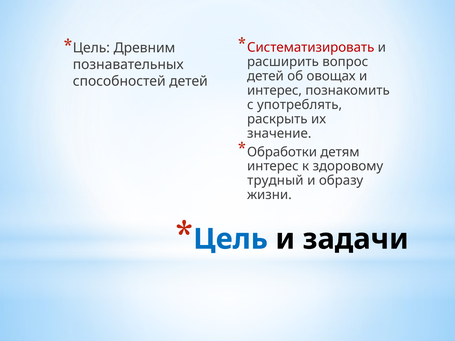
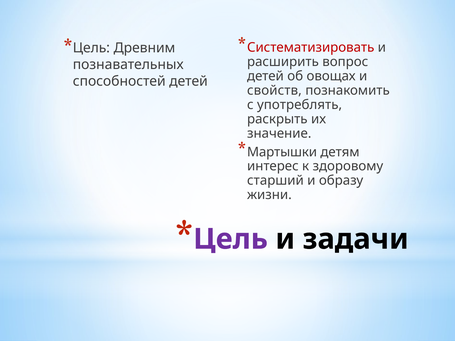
интерес at (275, 91): интерес -> свойств
Обработки: Обработки -> Мартышки
трудный: трудный -> старший
Цель at (231, 239) colour: blue -> purple
